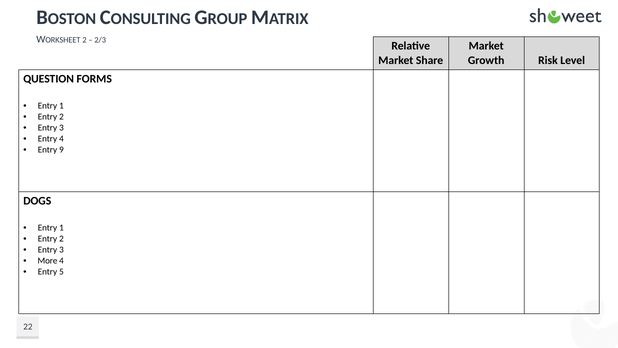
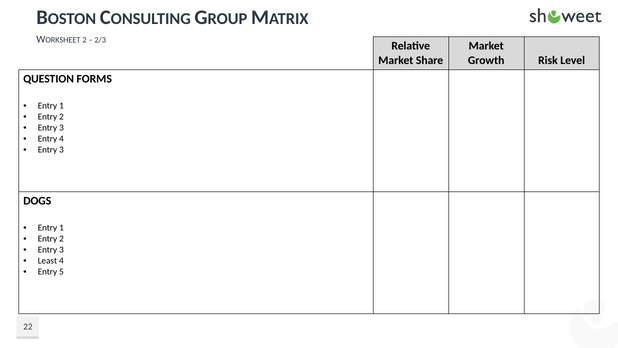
9 at (61, 149): 9 -> 3
More: More -> Least
